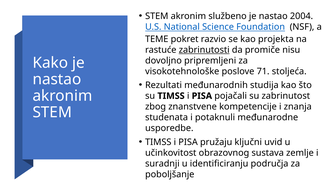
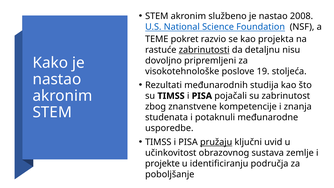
2004: 2004 -> 2008
promiče: promiče -> detaljnu
71: 71 -> 19
pružaju underline: none -> present
suradnji: suradnji -> projekte
